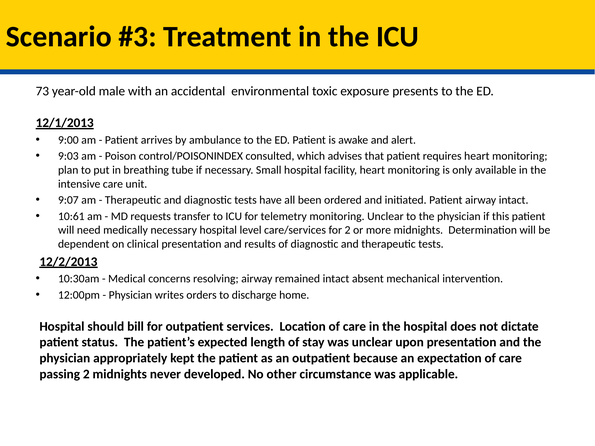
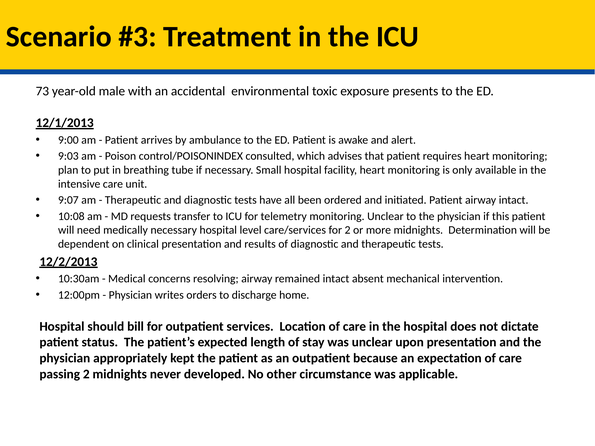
10:61: 10:61 -> 10:08
